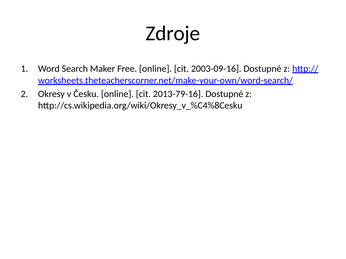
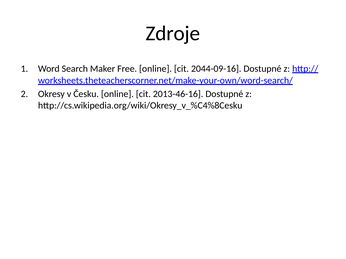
2003-09-16: 2003-09-16 -> 2044-09-16
2013-79-16: 2013-79-16 -> 2013-46-16
